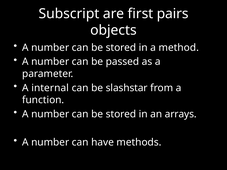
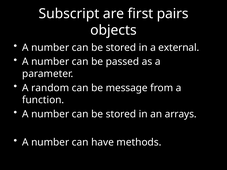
method: method -> external
internal: internal -> random
slashstar: slashstar -> message
